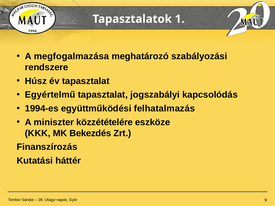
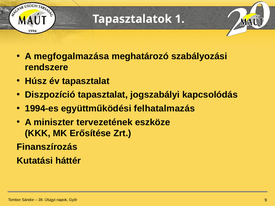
Egyértelmű: Egyértelmű -> Diszpozíció
közzétételére: közzétételére -> tervezetének
Bekezdés: Bekezdés -> Erősítése
